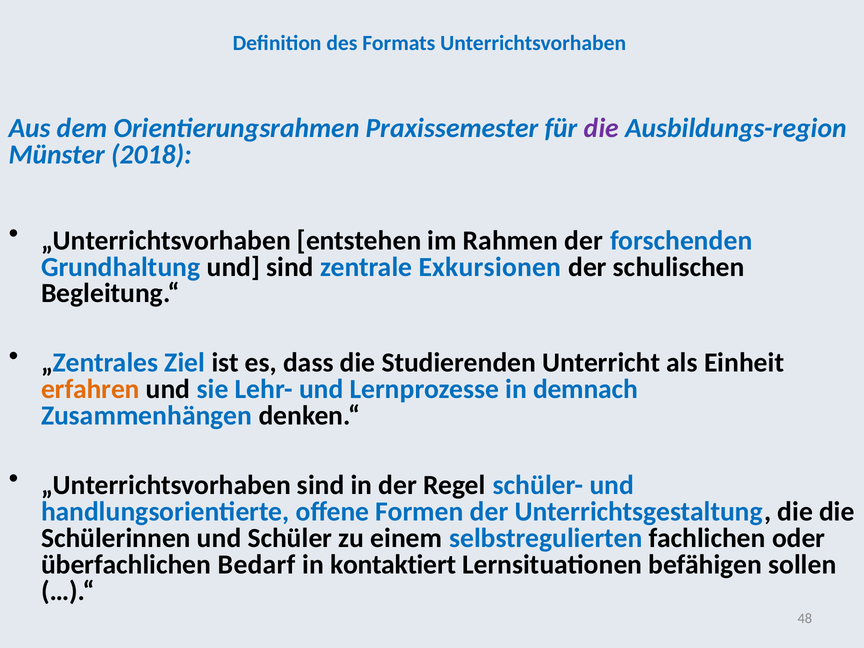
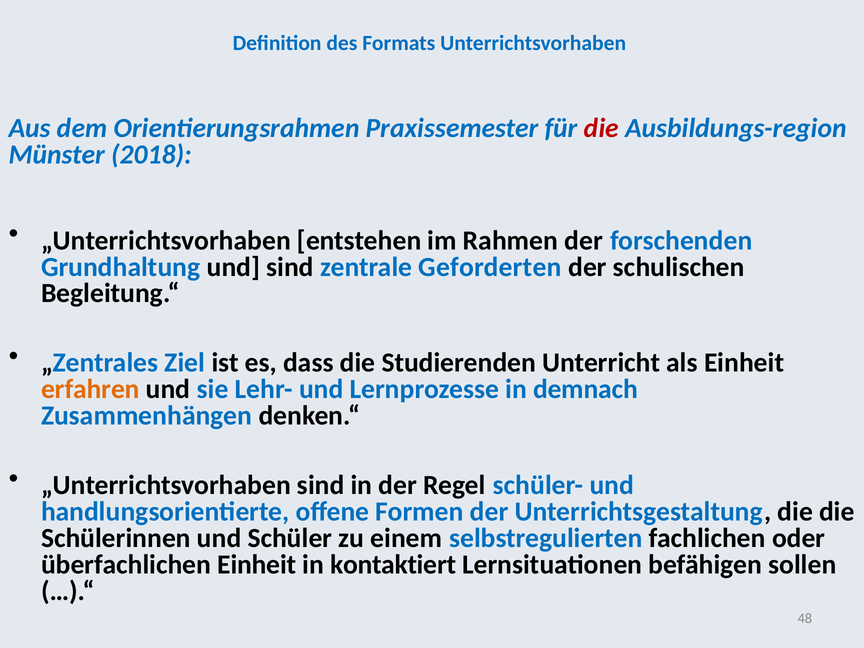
die at (601, 128) colour: purple -> red
Exkursionen: Exkursionen -> Geforderten
überfachlichen Bedarf: Bedarf -> Einheit
